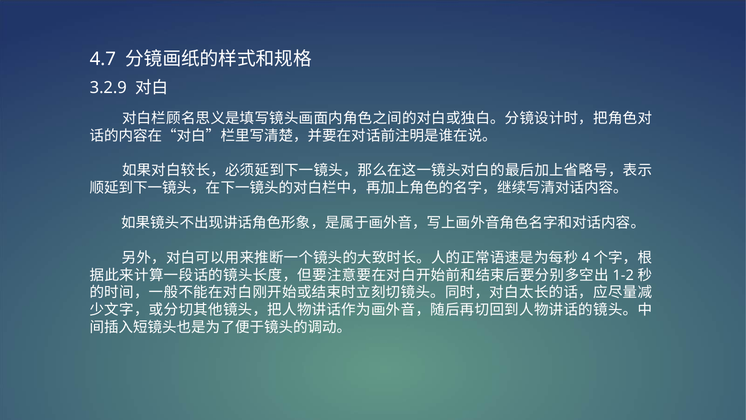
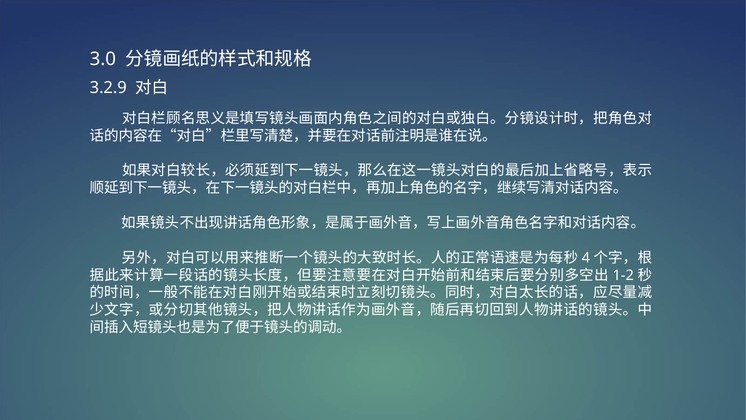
4.7: 4.7 -> 3.0
